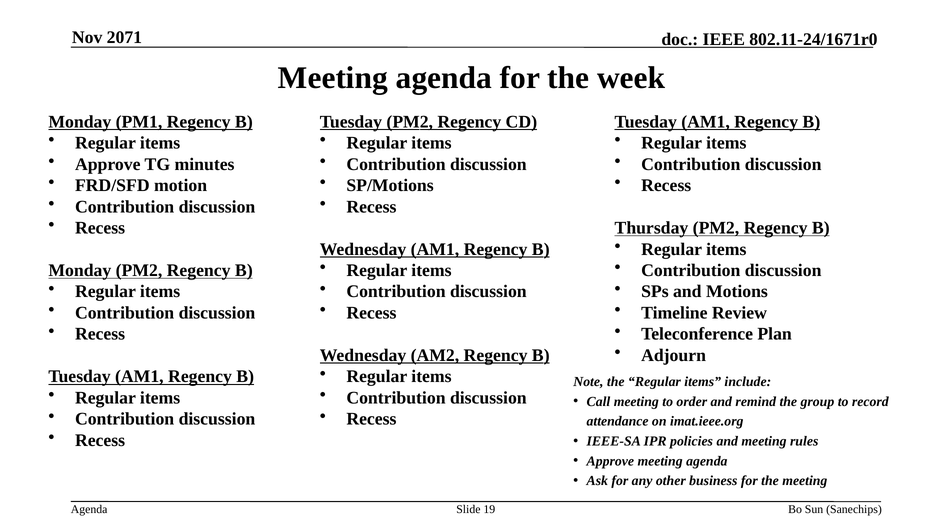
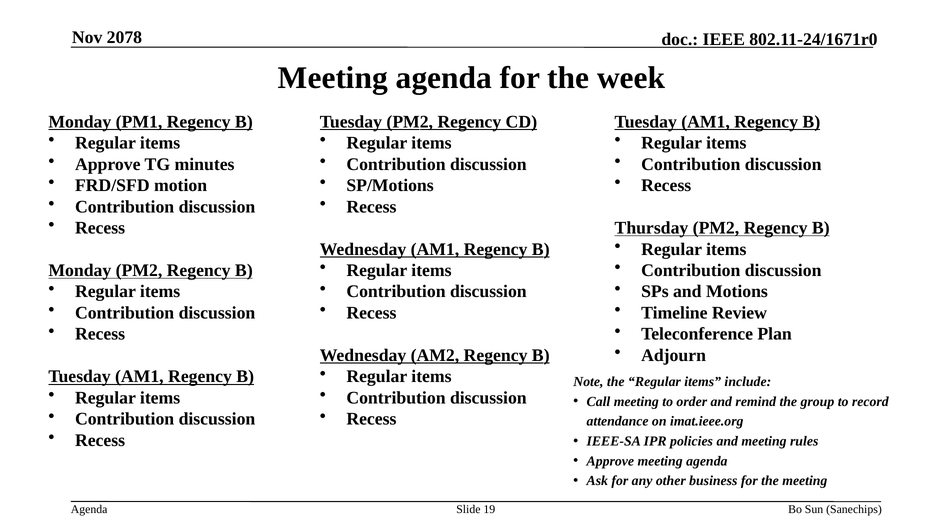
2071: 2071 -> 2078
